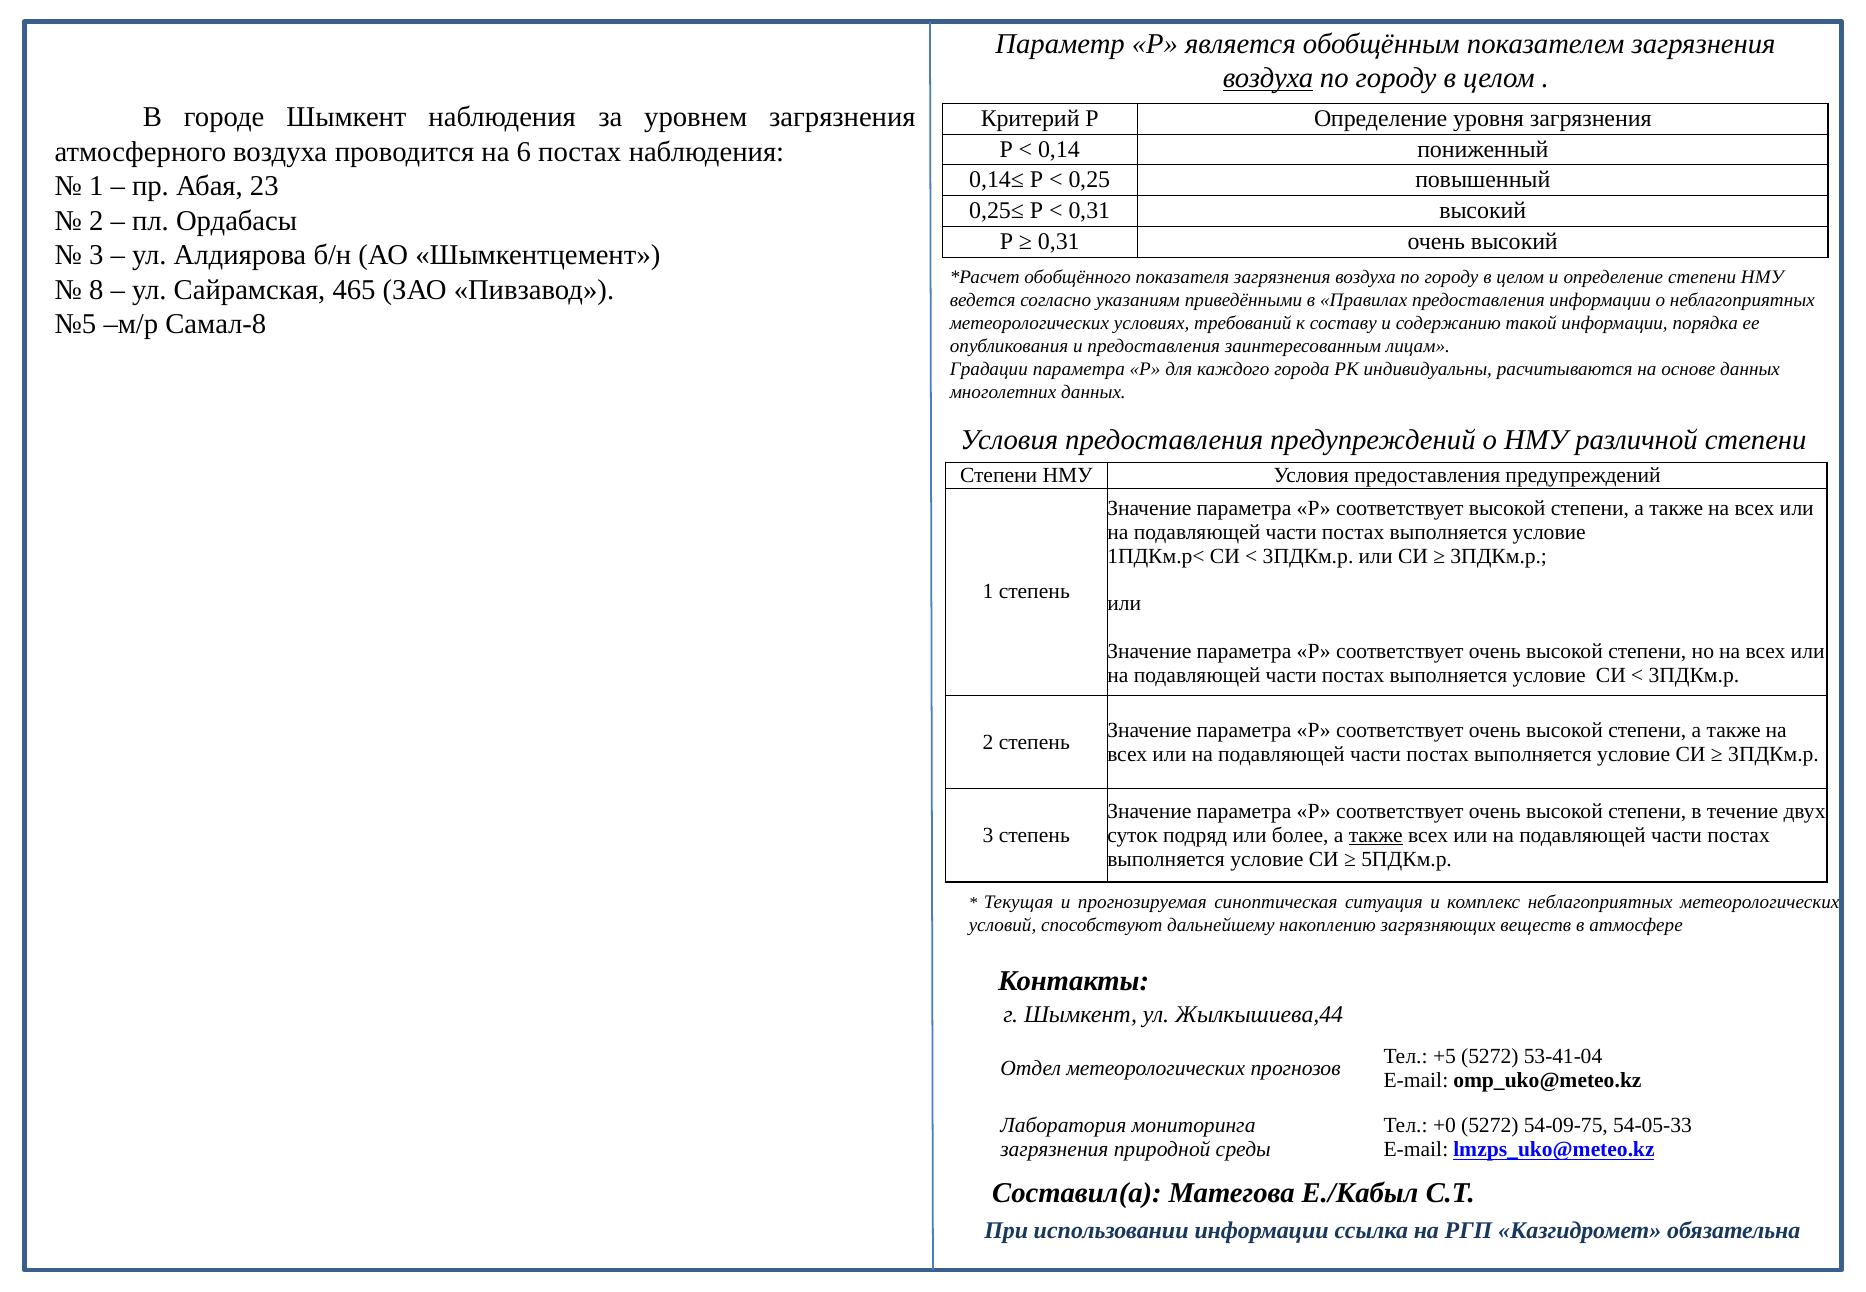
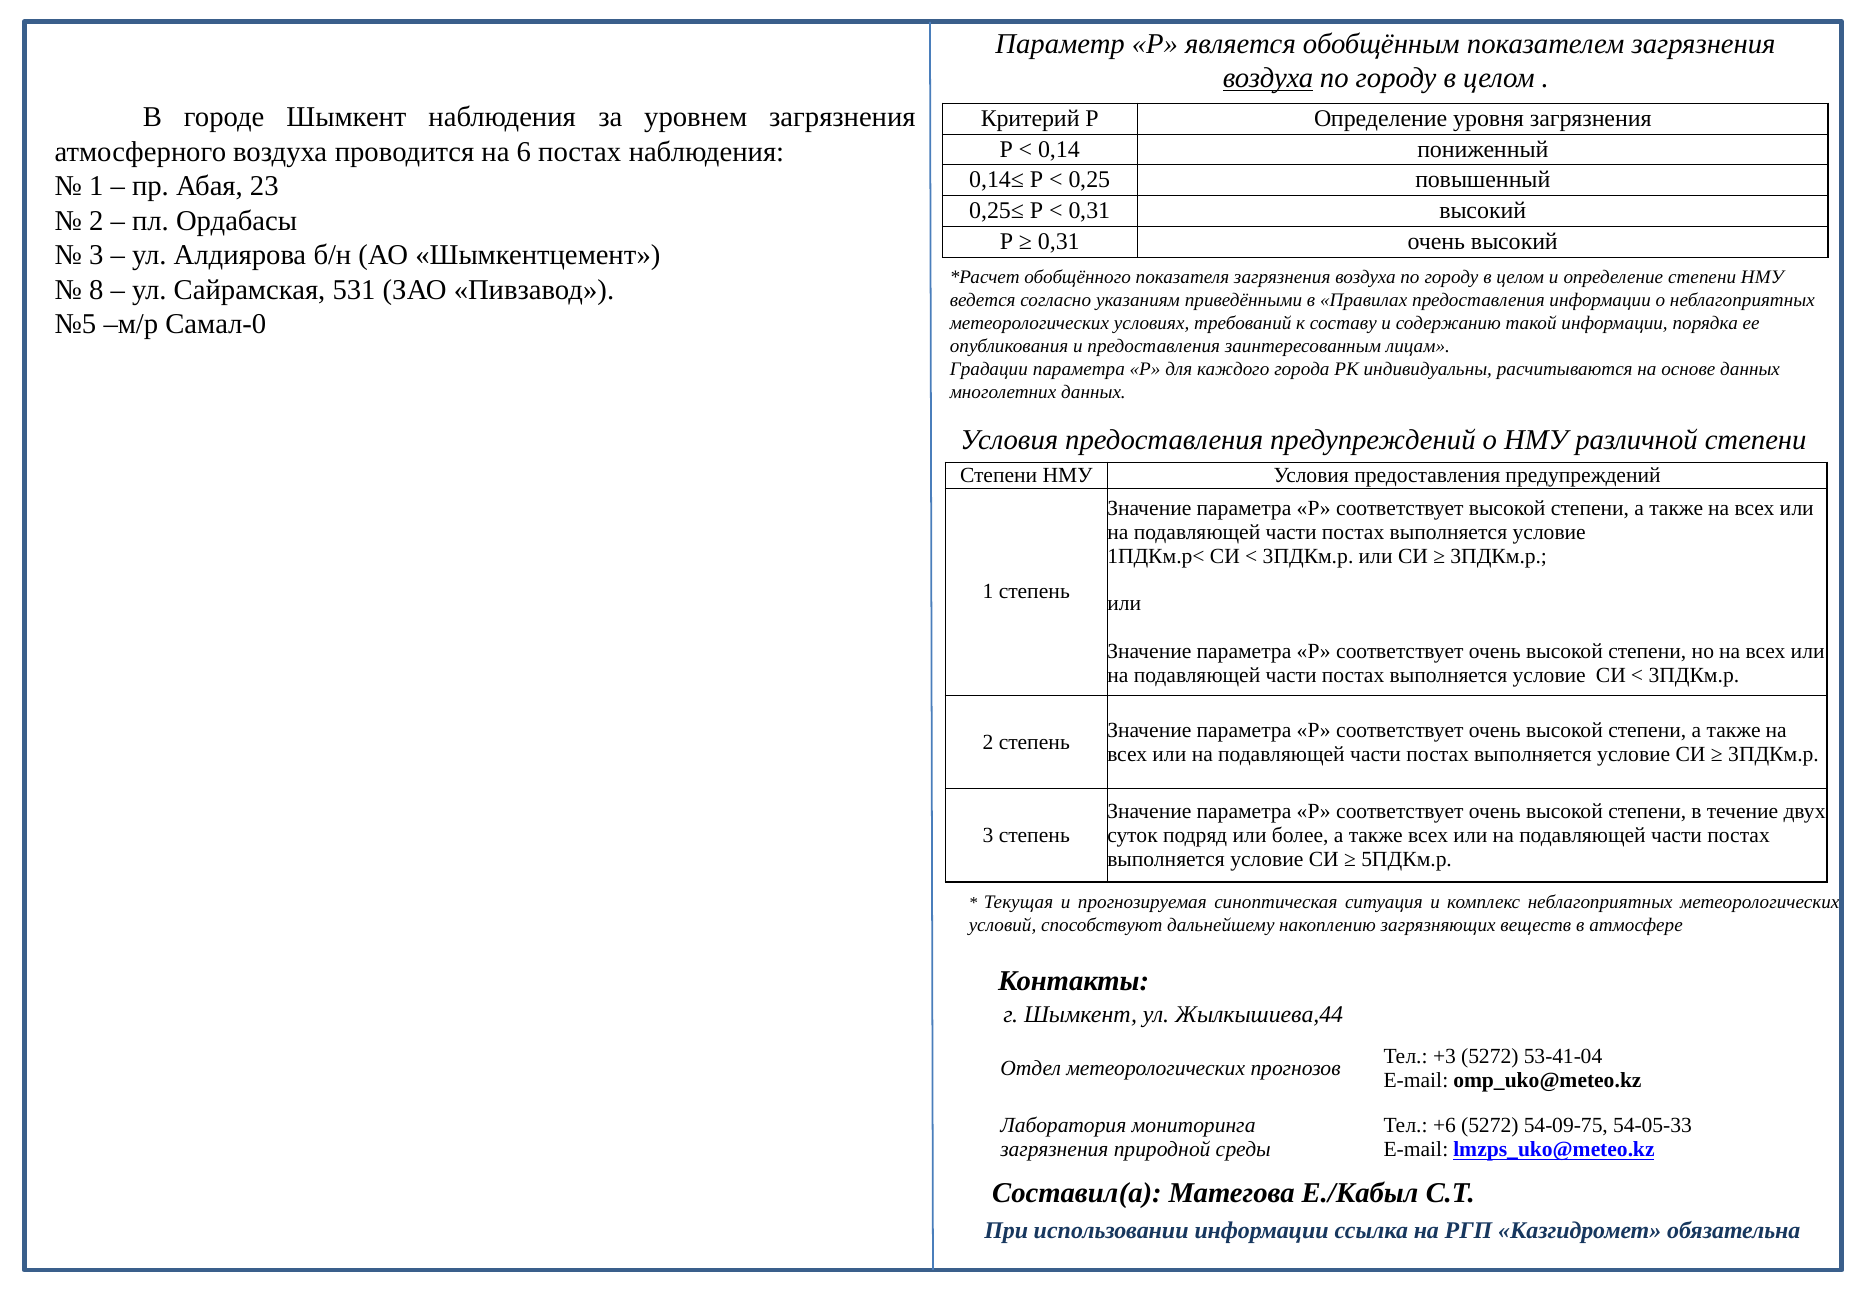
465: 465 -> 531
Самал-8: Самал-8 -> Самал-0
также at (1376, 835) underline: present -> none
+5: +5 -> +3
+0: +0 -> +6
